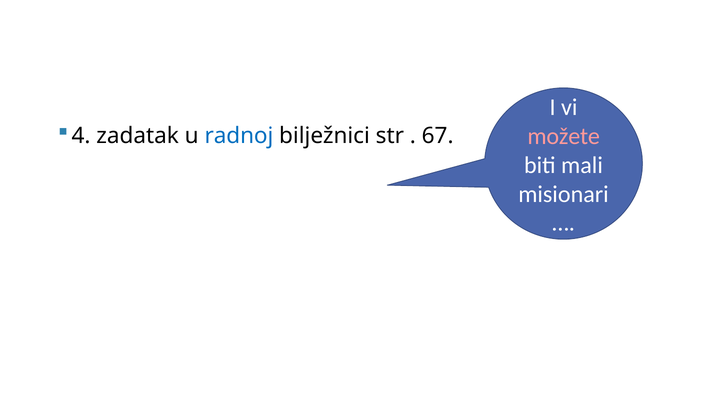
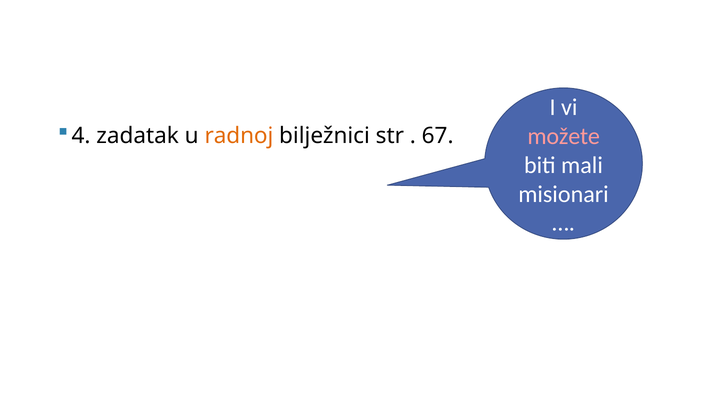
radnoj colour: blue -> orange
